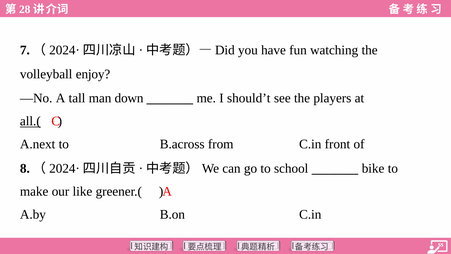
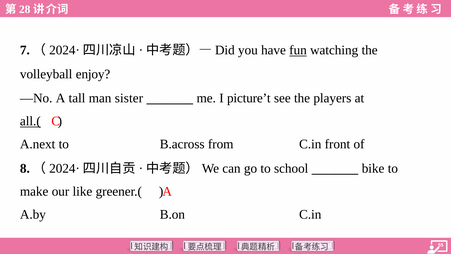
fun underline: none -> present
down: down -> sister
should’t: should’t -> picture’t
